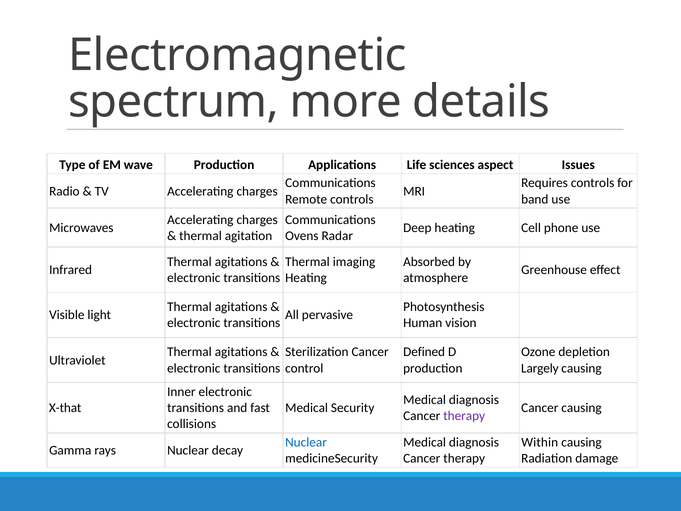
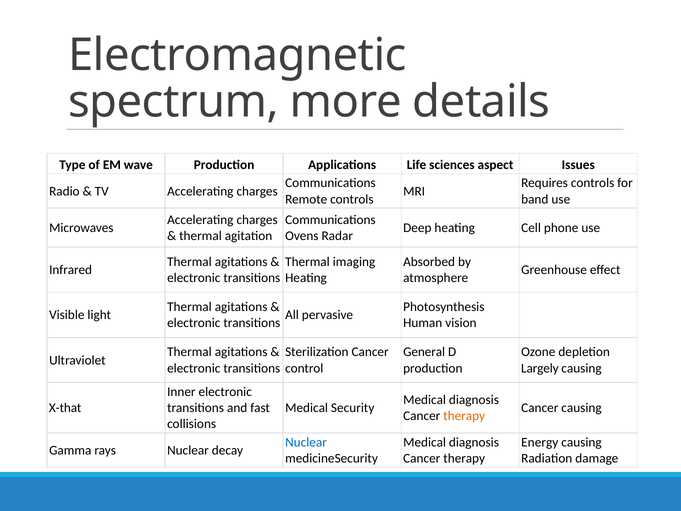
Defined: Defined -> General
therapy at (464, 416) colour: purple -> orange
Within: Within -> Energy
